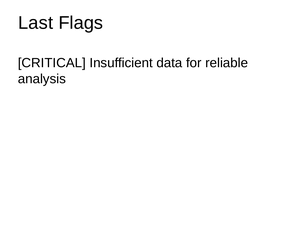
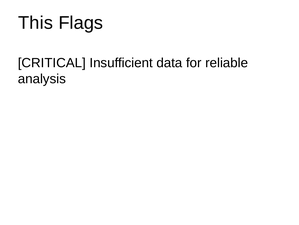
Last: Last -> This
